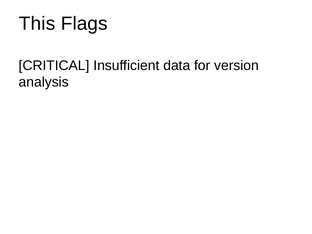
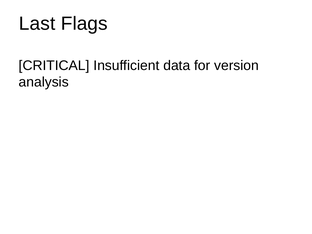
This: This -> Last
